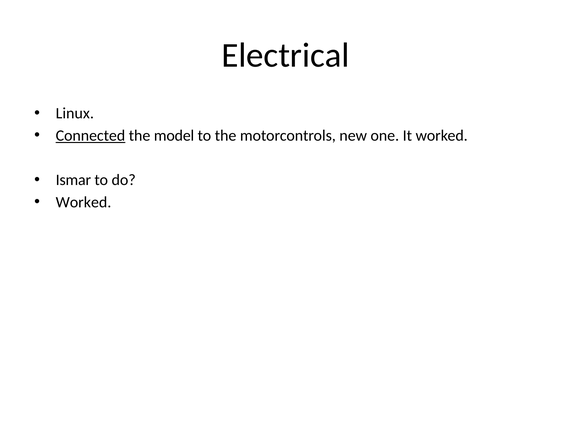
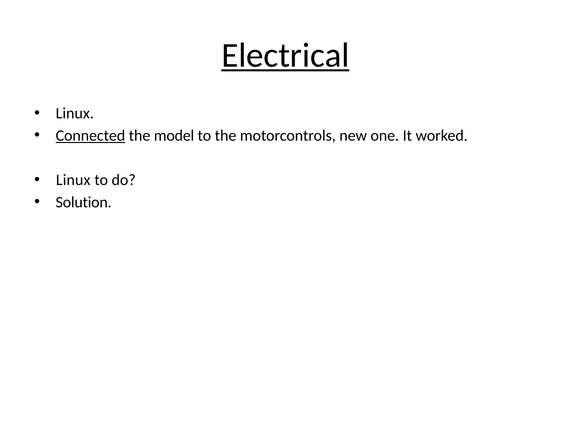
Electrical underline: none -> present
Ismar at (73, 180): Ismar -> Linux
Worked at (84, 202): Worked -> Solution
